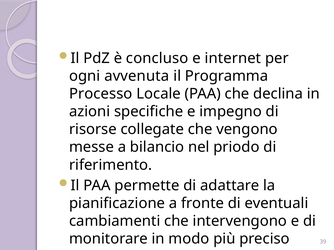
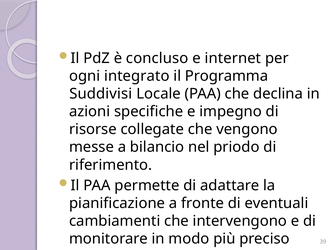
avvenuta: avvenuta -> integrato
Processo: Processo -> Suddivisi
